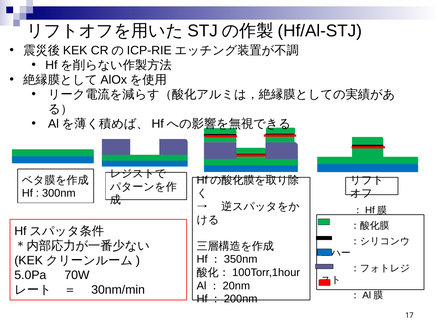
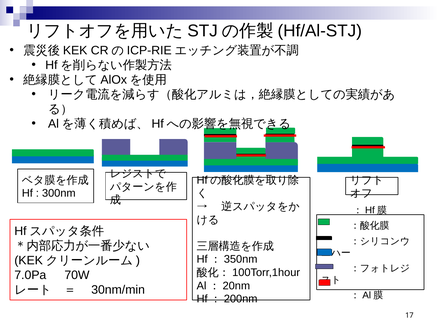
5.0Pa: 5.0Pa -> 7.0Pa
